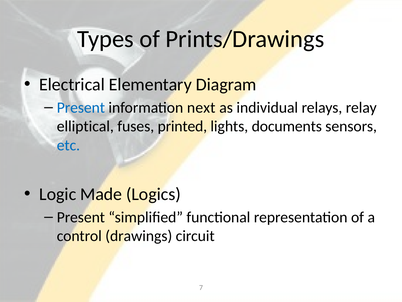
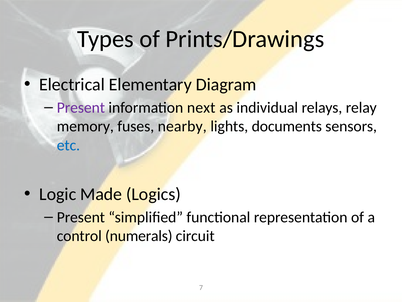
Present at (81, 107) colour: blue -> purple
elliptical: elliptical -> memory
printed: printed -> nearby
drawings: drawings -> numerals
